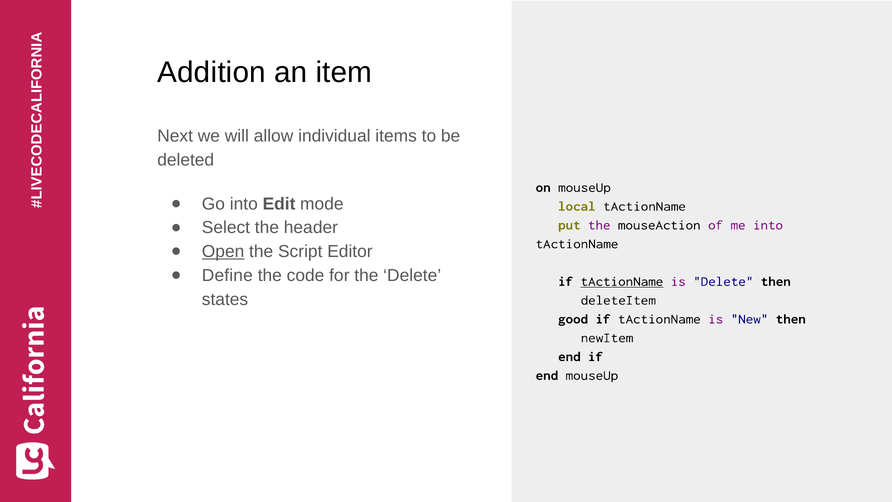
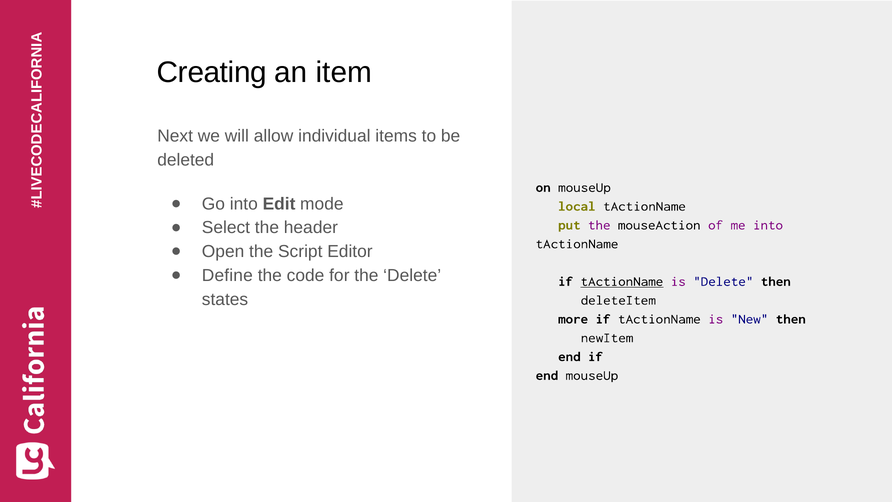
Addition: Addition -> Creating
Open underline: present -> none
good: good -> more
